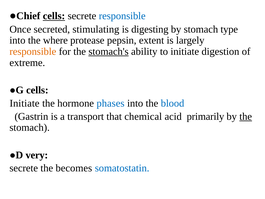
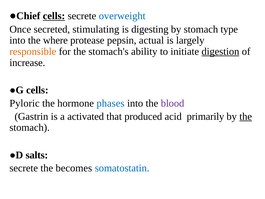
secrete responsible: responsible -> overweight
extent: extent -> actual
stomach's underline: present -> none
digestion underline: none -> present
extreme: extreme -> increase
Initiate at (25, 103): Initiate -> Pyloric
blood colour: blue -> purple
transport: transport -> activated
chemical: chemical -> produced
very: very -> salts
